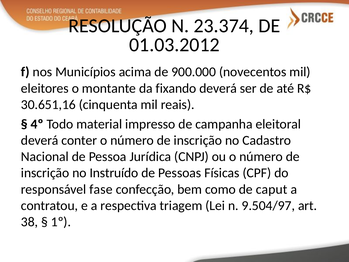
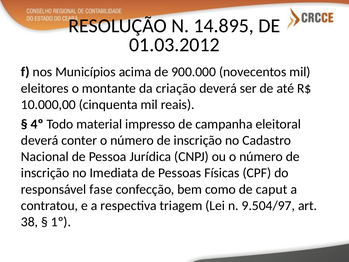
23.374: 23.374 -> 14.895
fixando: fixando -> criação
30.651,16: 30.651,16 -> 10.000,00
Instruído: Instruído -> Imediata
